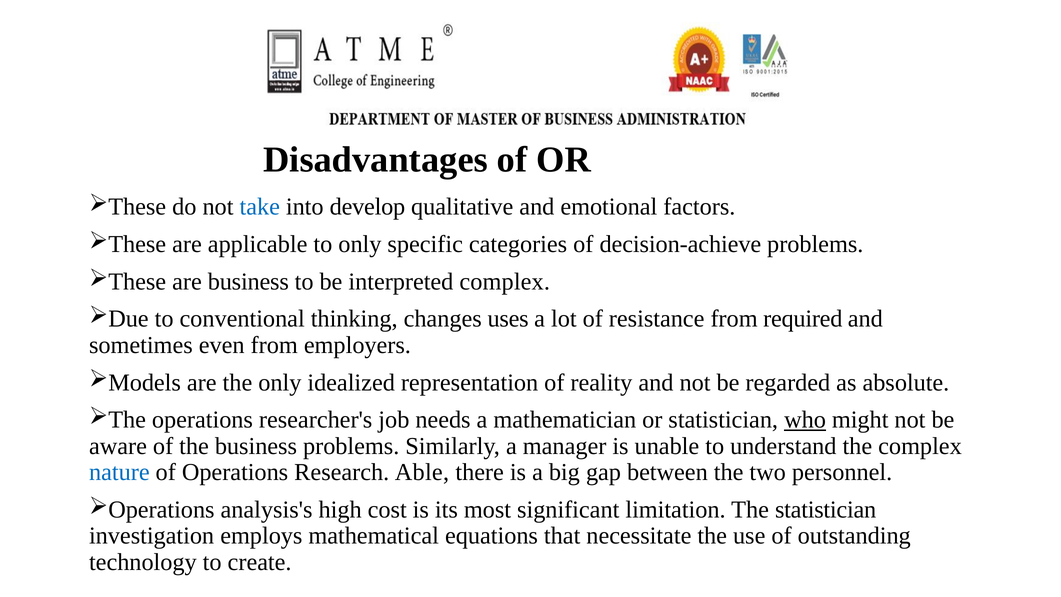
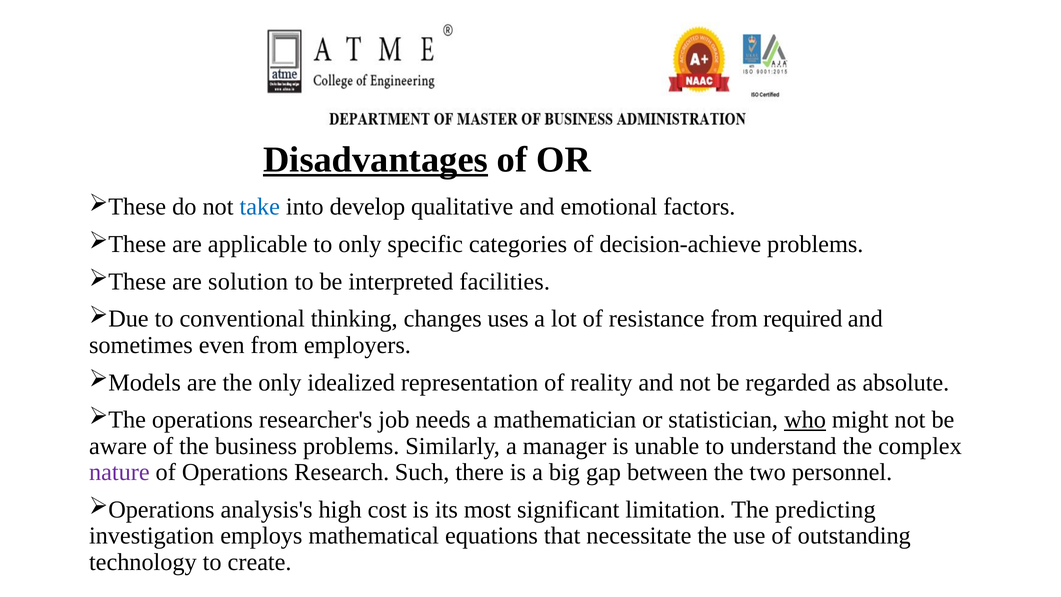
Disadvantages underline: none -> present
are business: business -> solution
interpreted complex: complex -> facilities
nature colour: blue -> purple
Able: Able -> Such
The statistician: statistician -> predicting
